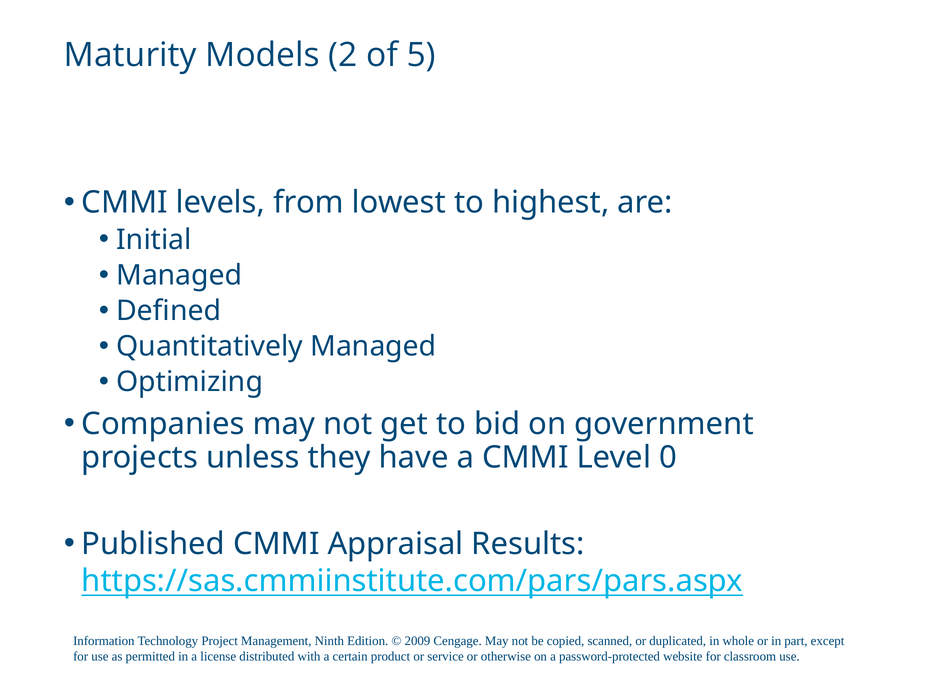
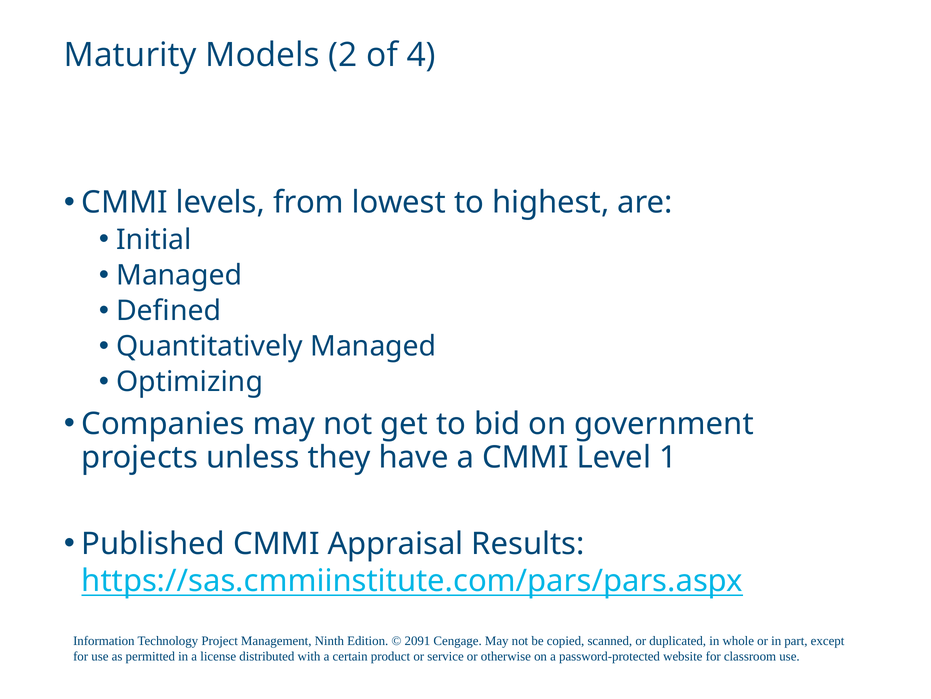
5: 5 -> 4
0: 0 -> 1
2009: 2009 -> 2091
